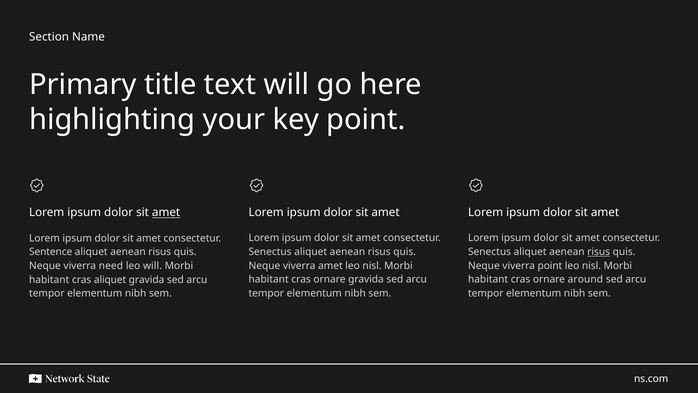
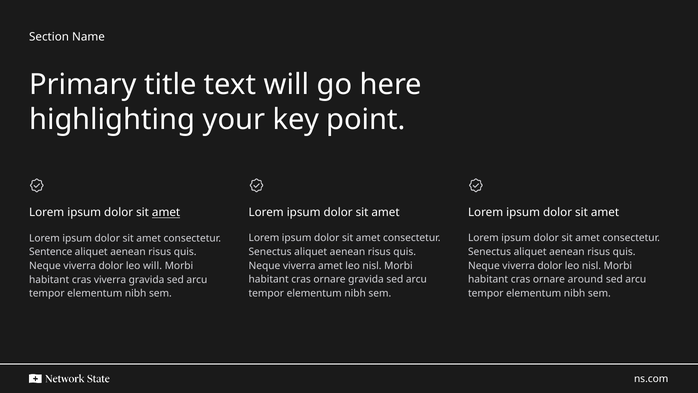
risus at (599, 252) underline: present -> none
point at (550, 265): point -> dolor
need at (111, 266): need -> dolor
cras aliquet: aliquet -> viverra
